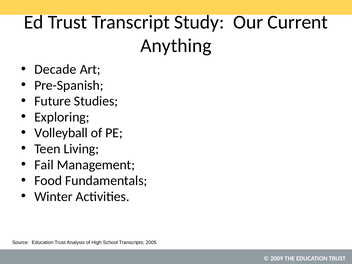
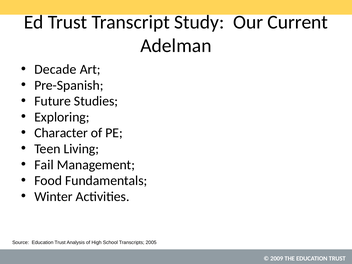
Anything: Anything -> Adelman
Volleyball: Volleyball -> Character
